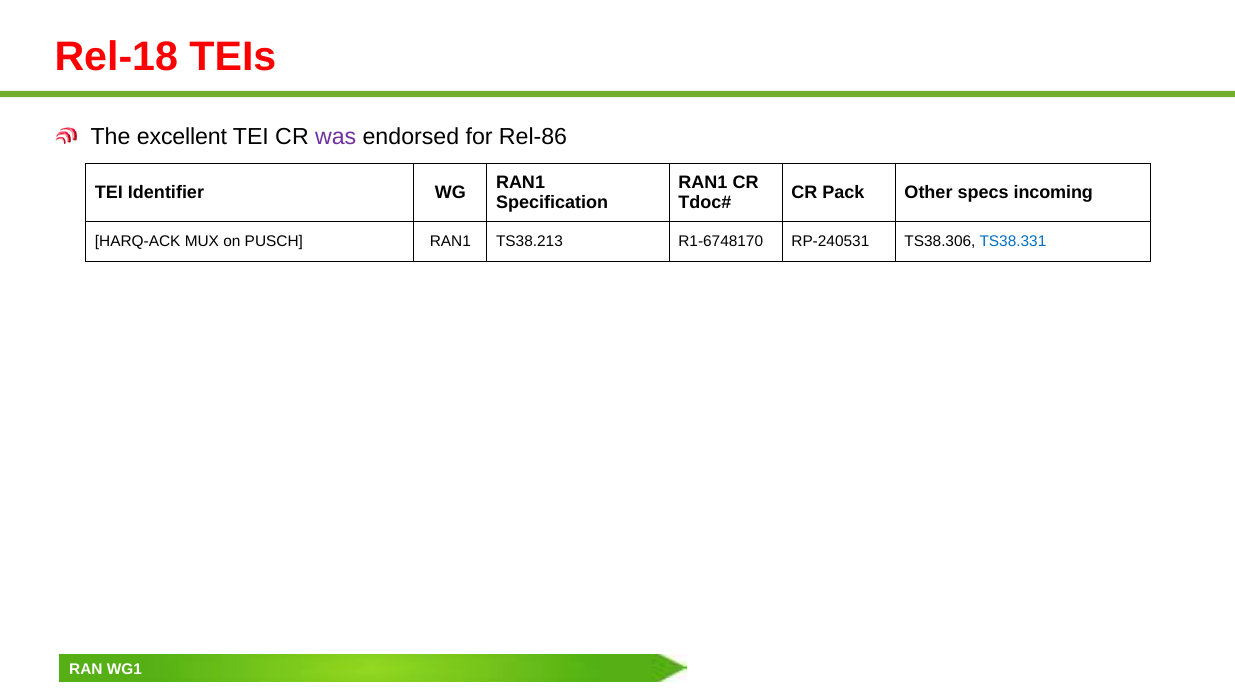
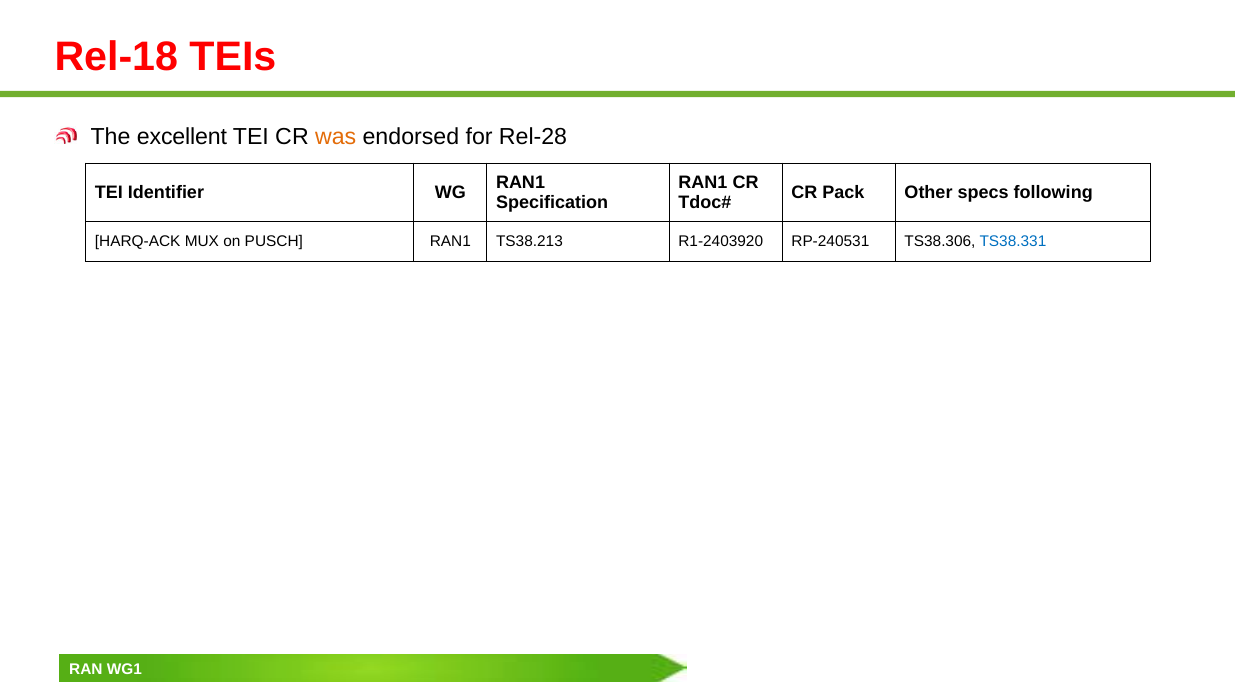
was colour: purple -> orange
Rel-86: Rel-86 -> Rel-28
incoming: incoming -> following
R1-6748170: R1-6748170 -> R1-2403920
